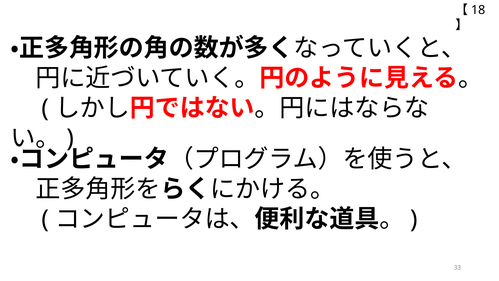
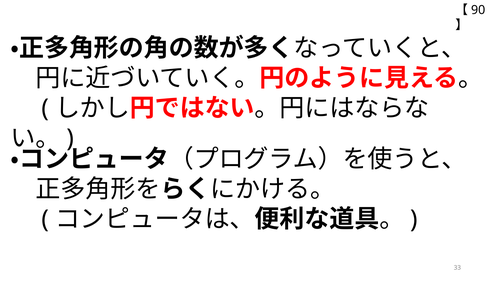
18: 18 -> 90
